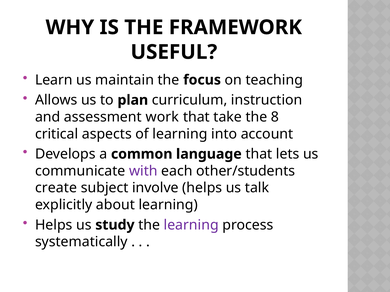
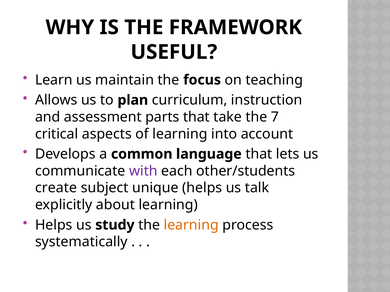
work: work -> parts
8: 8 -> 7
involve: involve -> unique
learning at (191, 225) colour: purple -> orange
